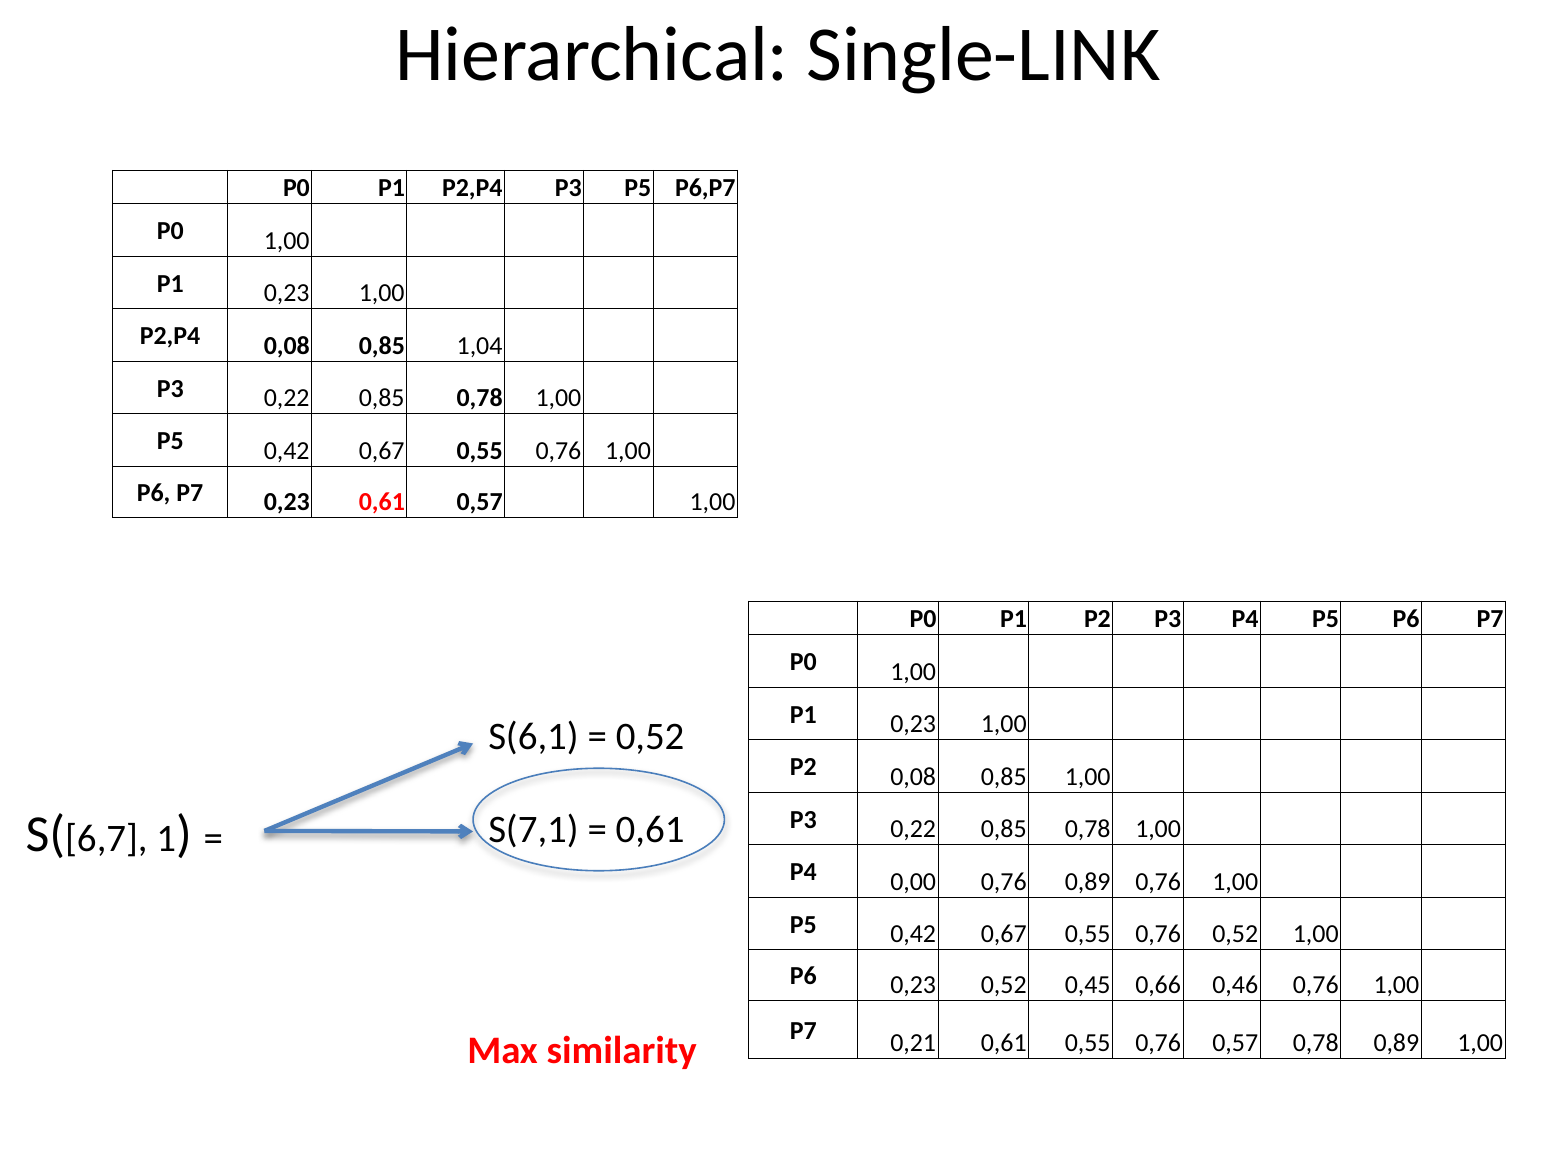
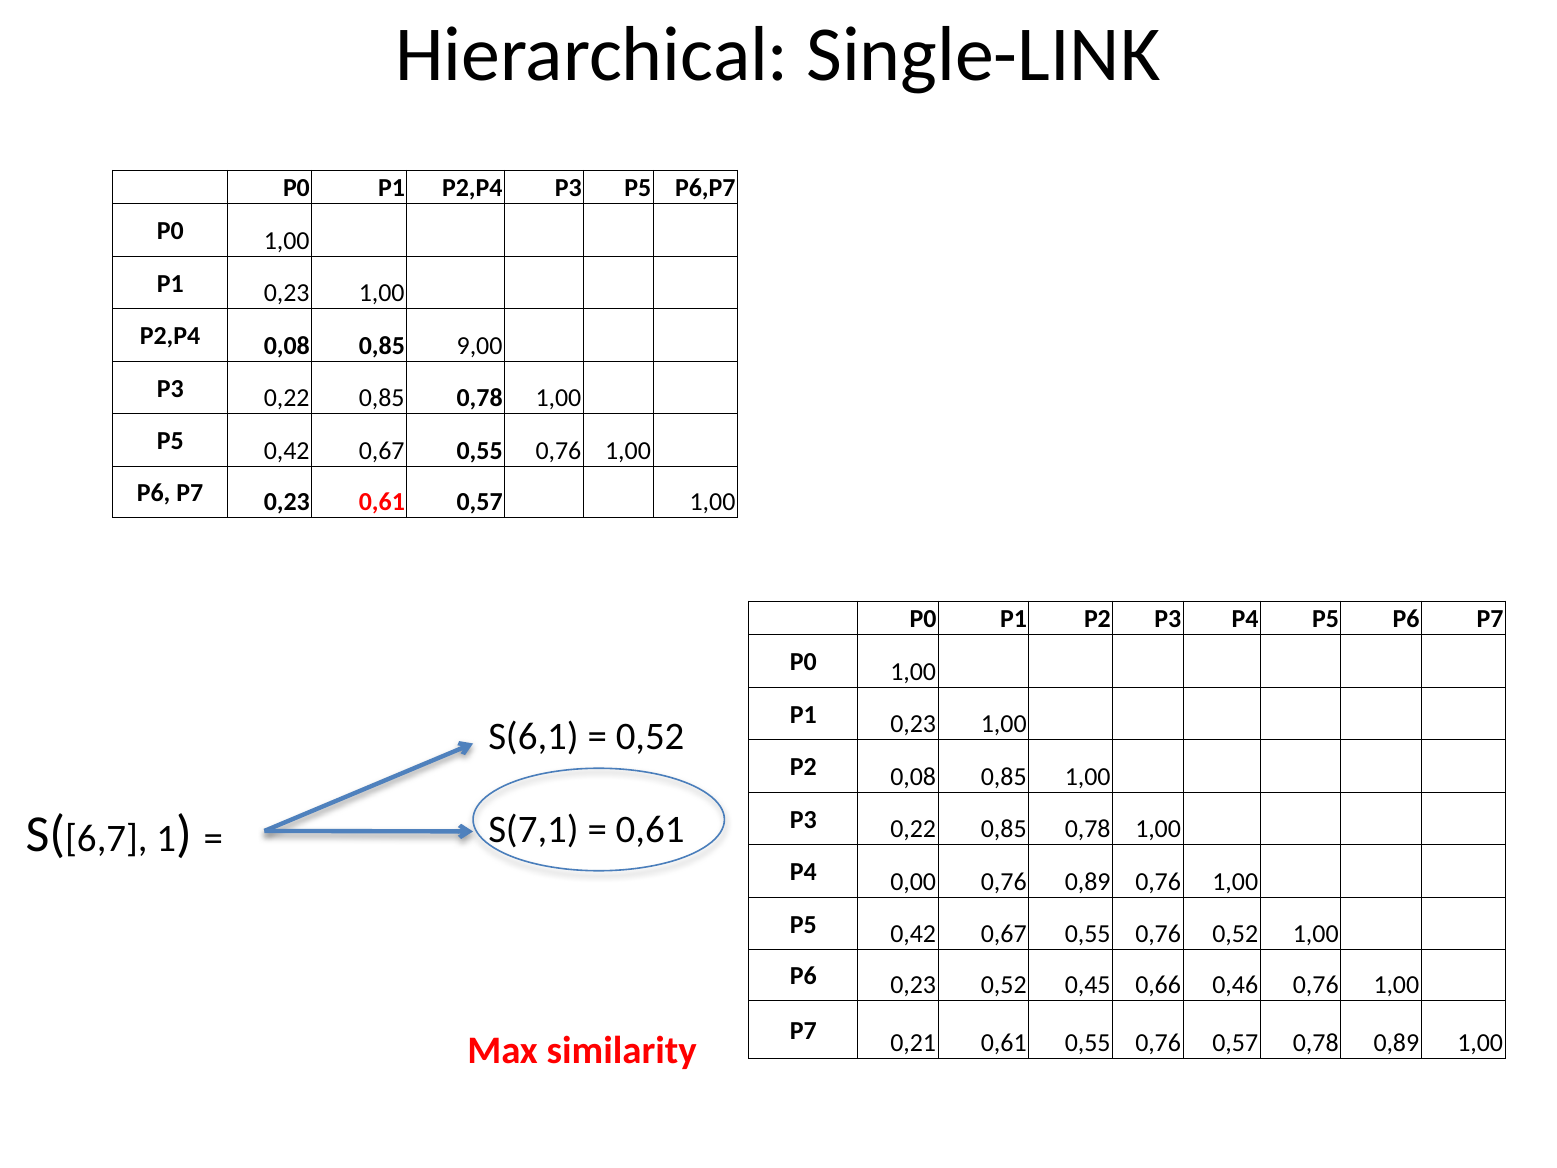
1,04: 1,04 -> 9,00
